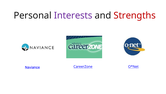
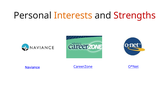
Interests colour: purple -> orange
